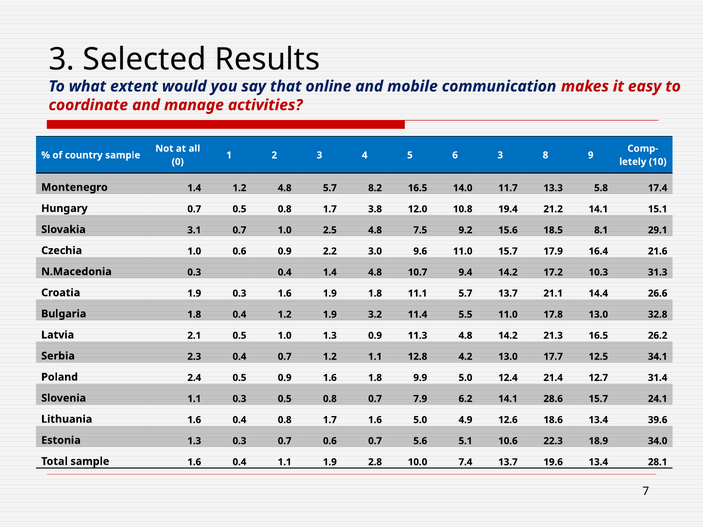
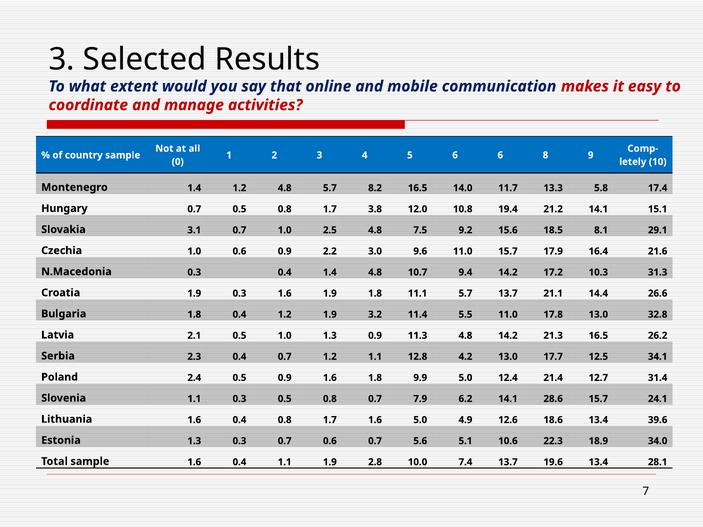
6 3: 3 -> 6
